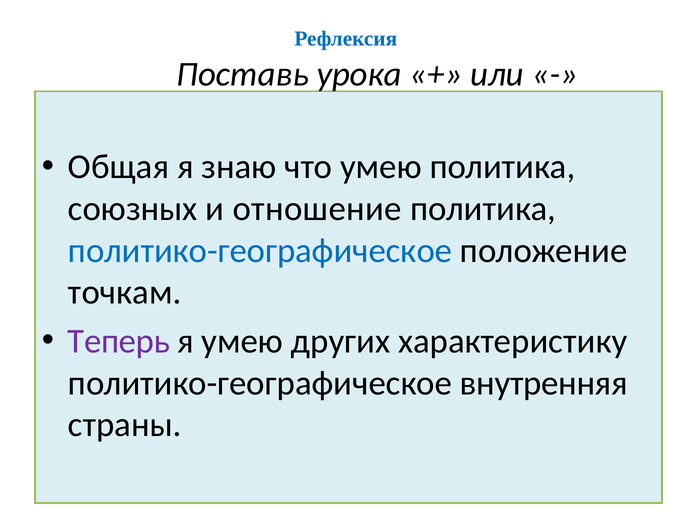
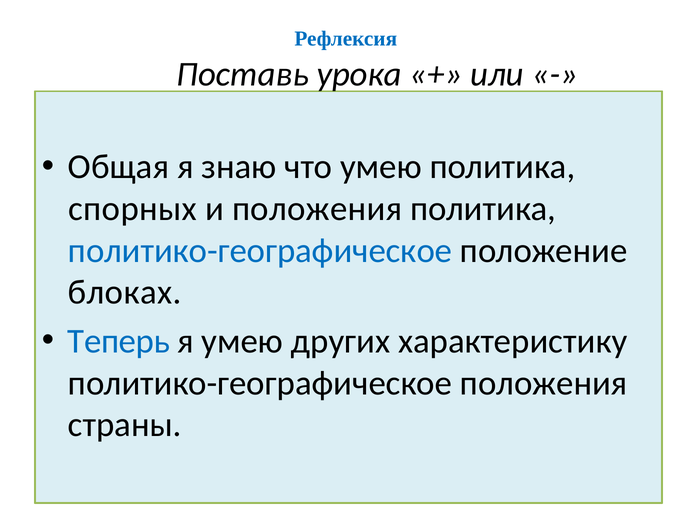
союзных: союзных -> спорных
и отношение: отношение -> положения
точкам: точкам -> блоках
Теперь colour: purple -> blue
политико-географическое внутренняя: внутренняя -> положения
